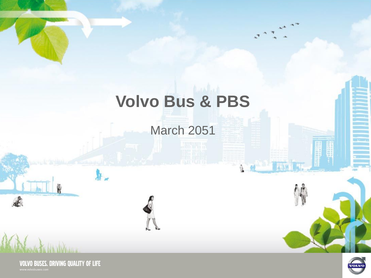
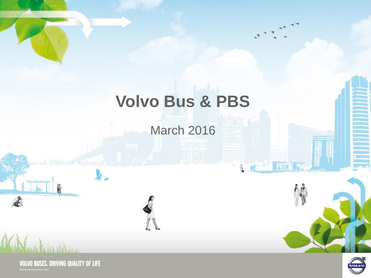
2051: 2051 -> 2016
